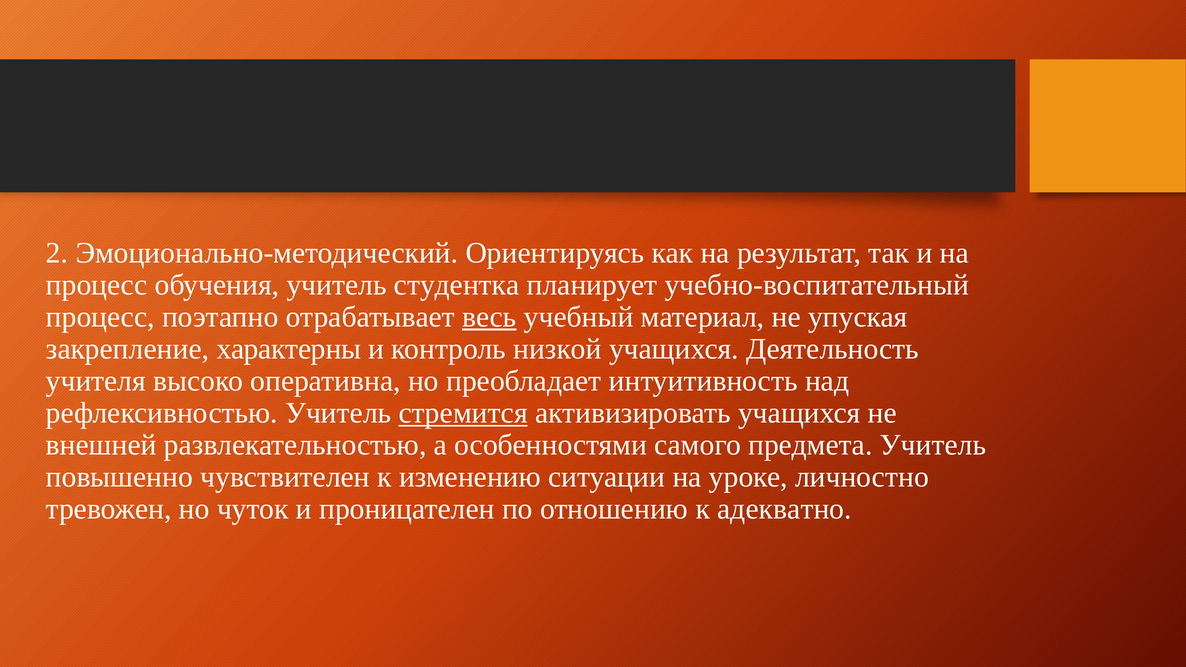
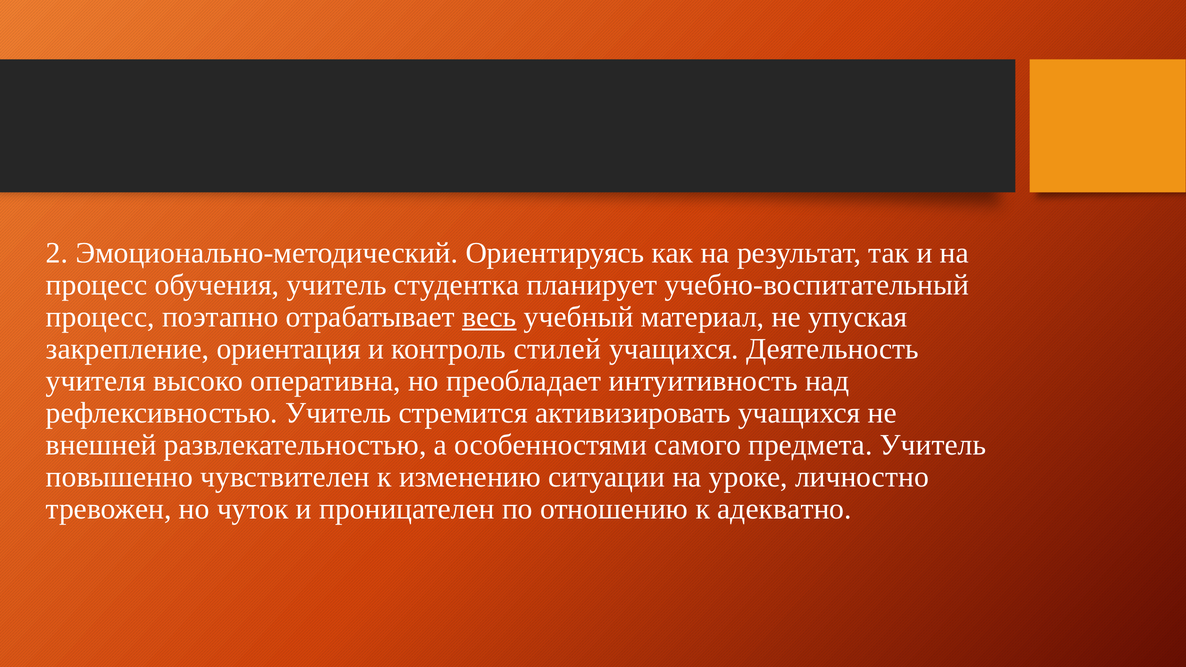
характерны: характерны -> ориентация
низкой: низкой -> стилей
стремится underline: present -> none
